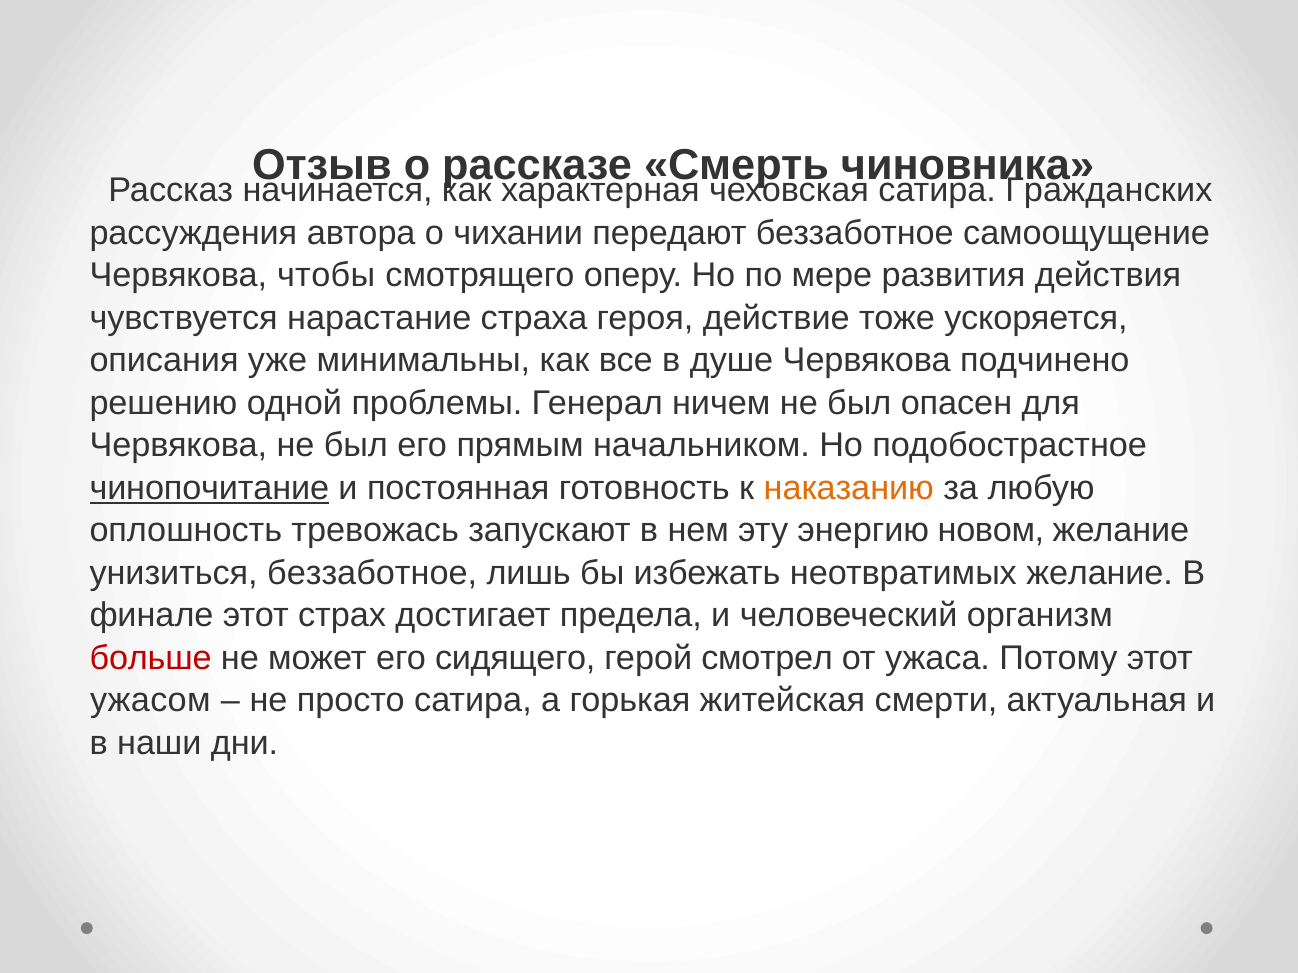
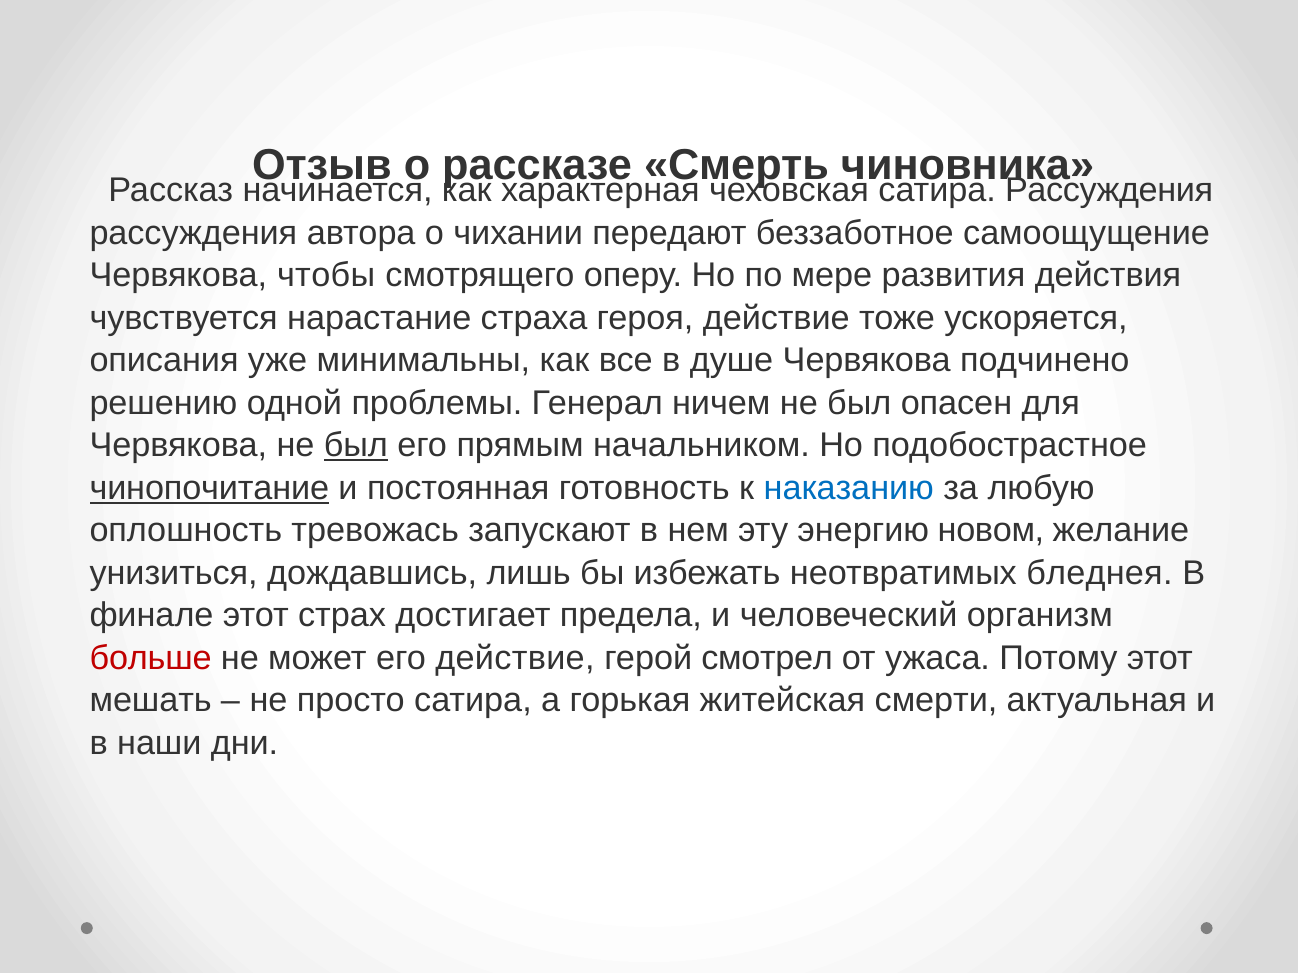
Гражданских at (1109, 191): Гражданских -> Рассуждения
был at (356, 446) underline: none -> present
наказанию colour: orange -> blue
унизиться беззаботное: беззаботное -> дождавшись
неотвратимых желание: желание -> бледнея
его сидящего: сидящего -> действие
ужасом: ужасом -> мешать
